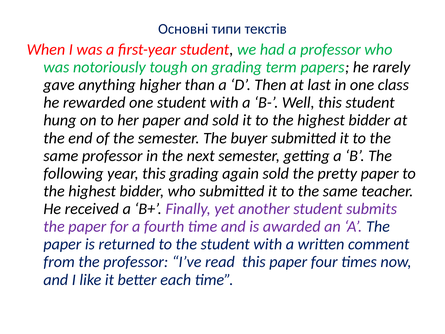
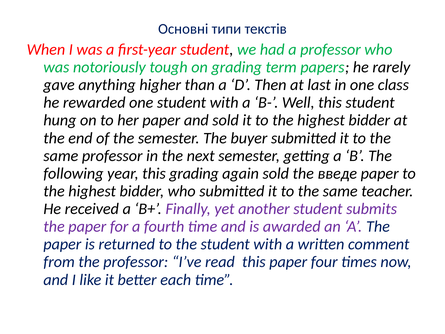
pretty: pretty -> введе
